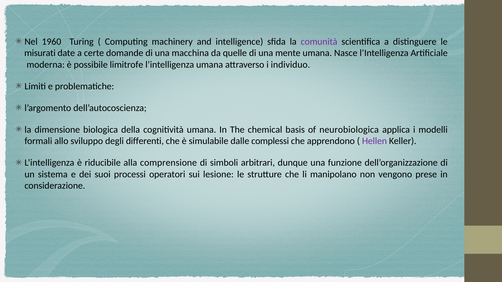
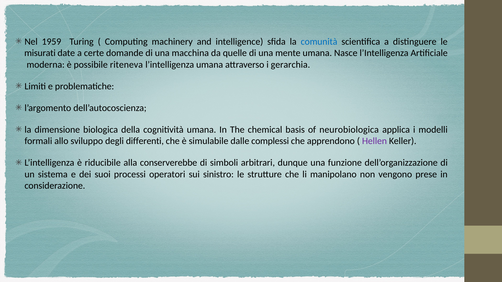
1960: 1960 -> 1959
comunità colour: purple -> blue
limitrofe: limitrofe -> riteneva
individuo: individuo -> gerarchia
comprensione: comprensione -> conserverebbe
lesione: lesione -> sinistro
